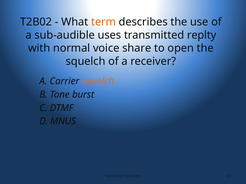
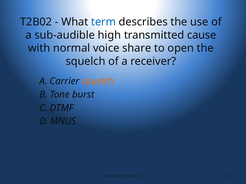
term colour: orange -> blue
uses: uses -> high
replty: replty -> cause
